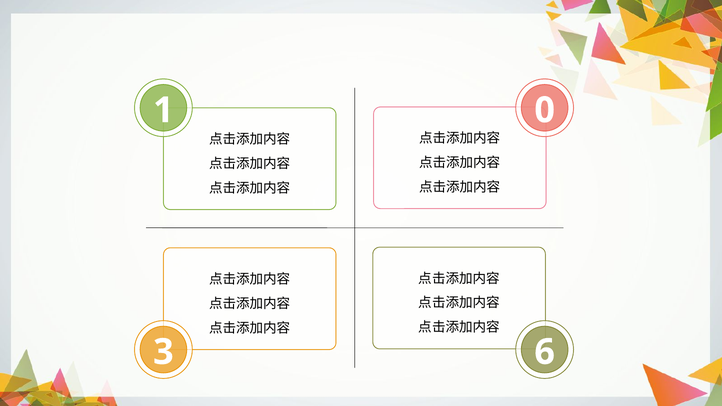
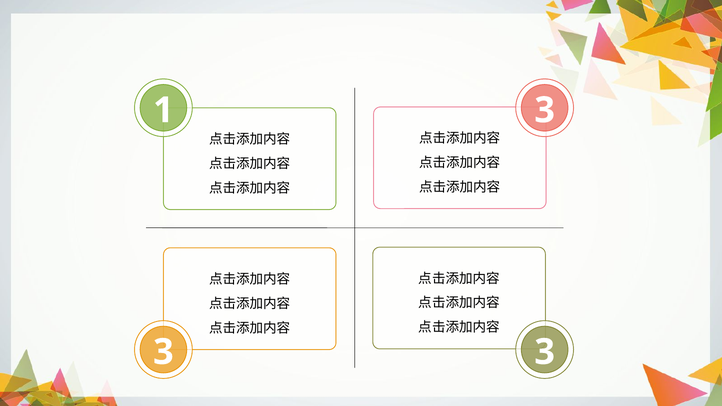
1 0: 0 -> 3
6 at (545, 352): 6 -> 3
